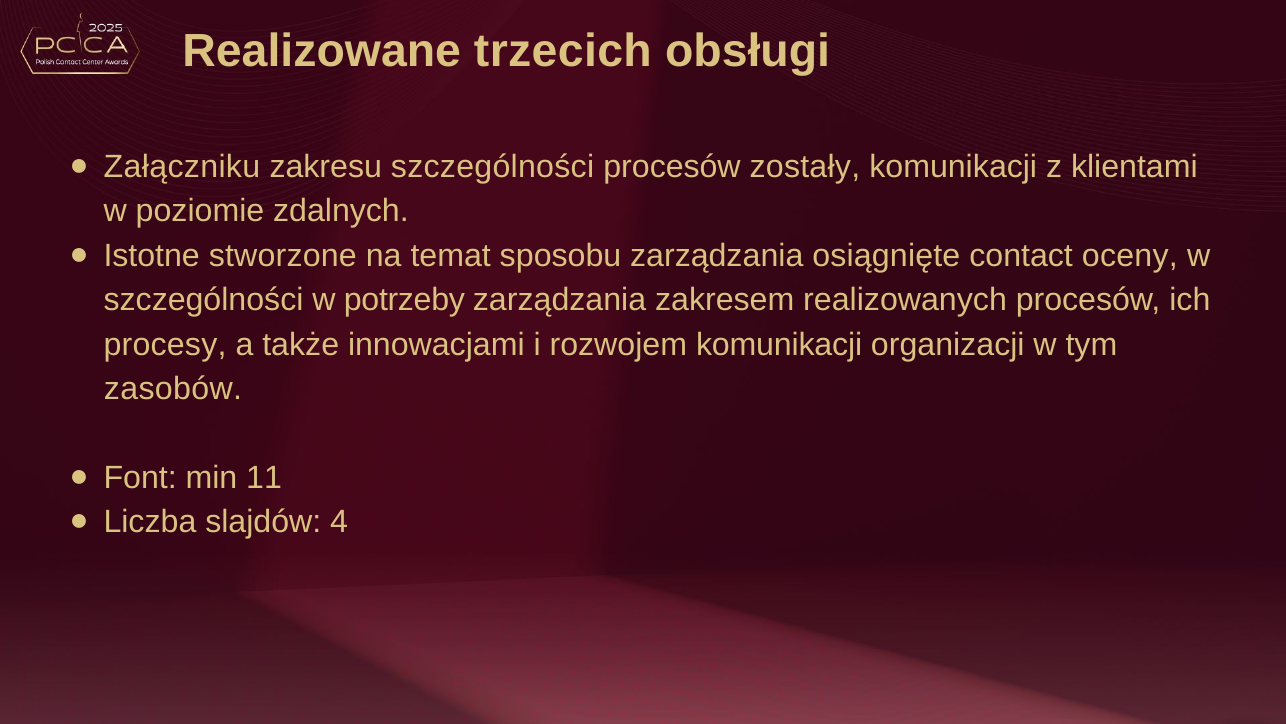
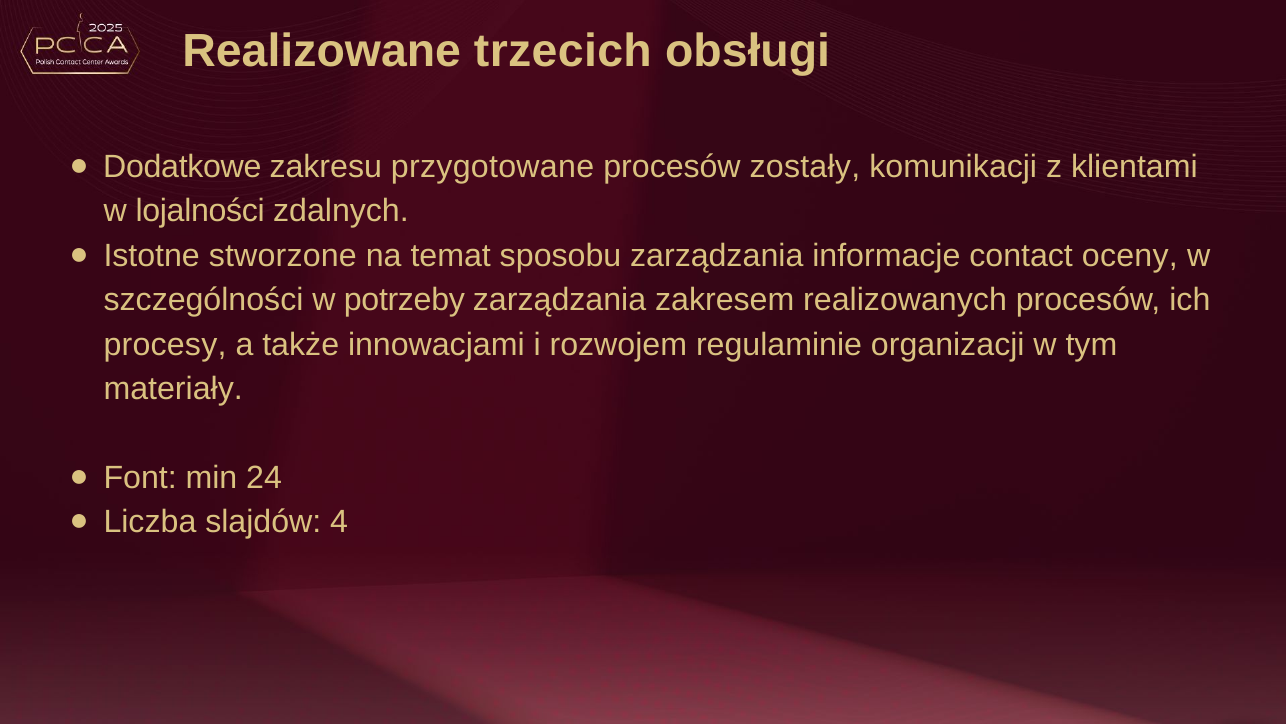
Załączniku: Załączniku -> Dodatkowe
zakresu szczególności: szczególności -> przygotowane
poziomie: poziomie -> lojalności
osiągnięte: osiągnięte -> informacje
rozwojem komunikacji: komunikacji -> regulaminie
zasobów: zasobów -> materiały
11: 11 -> 24
